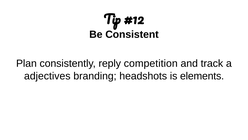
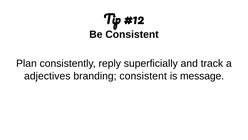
competition: competition -> superficially
branding headshots: headshots -> consistent
elements: elements -> message
